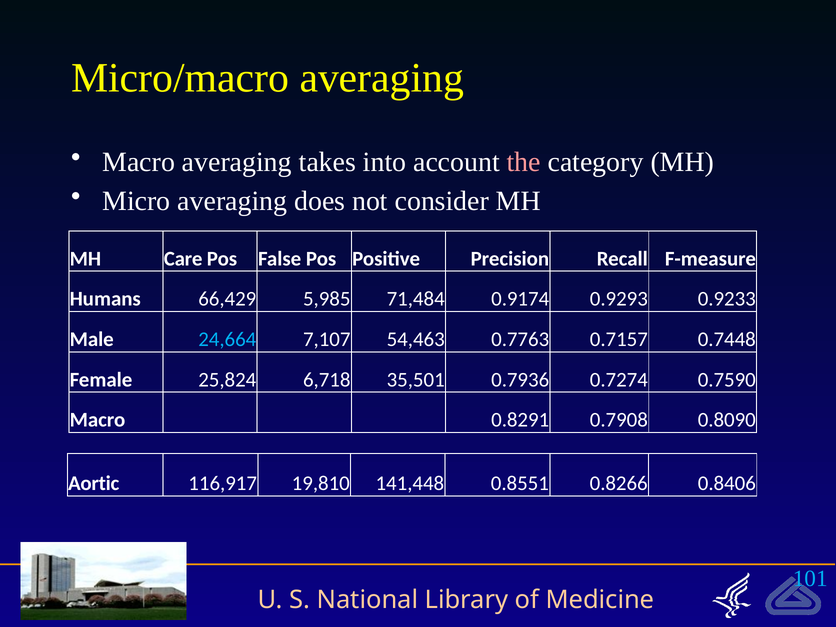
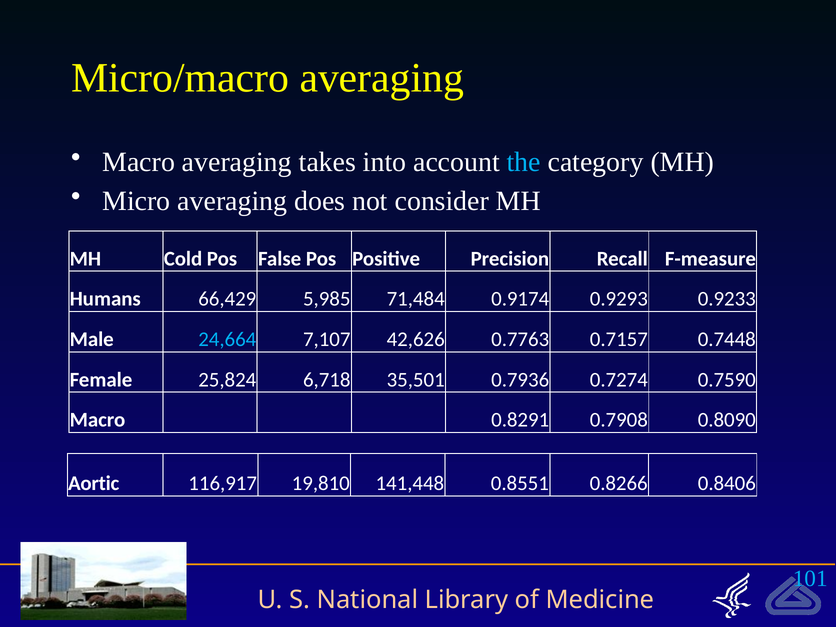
the colour: pink -> light blue
Care: Care -> Cold
54,463: 54,463 -> 42,626
